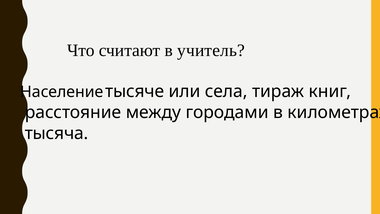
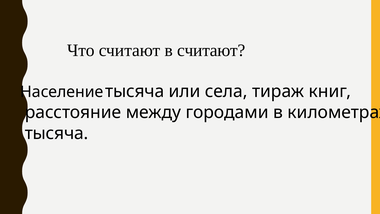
в учитель: учитель -> считают
Население тысяче: тысяче -> тысяча
